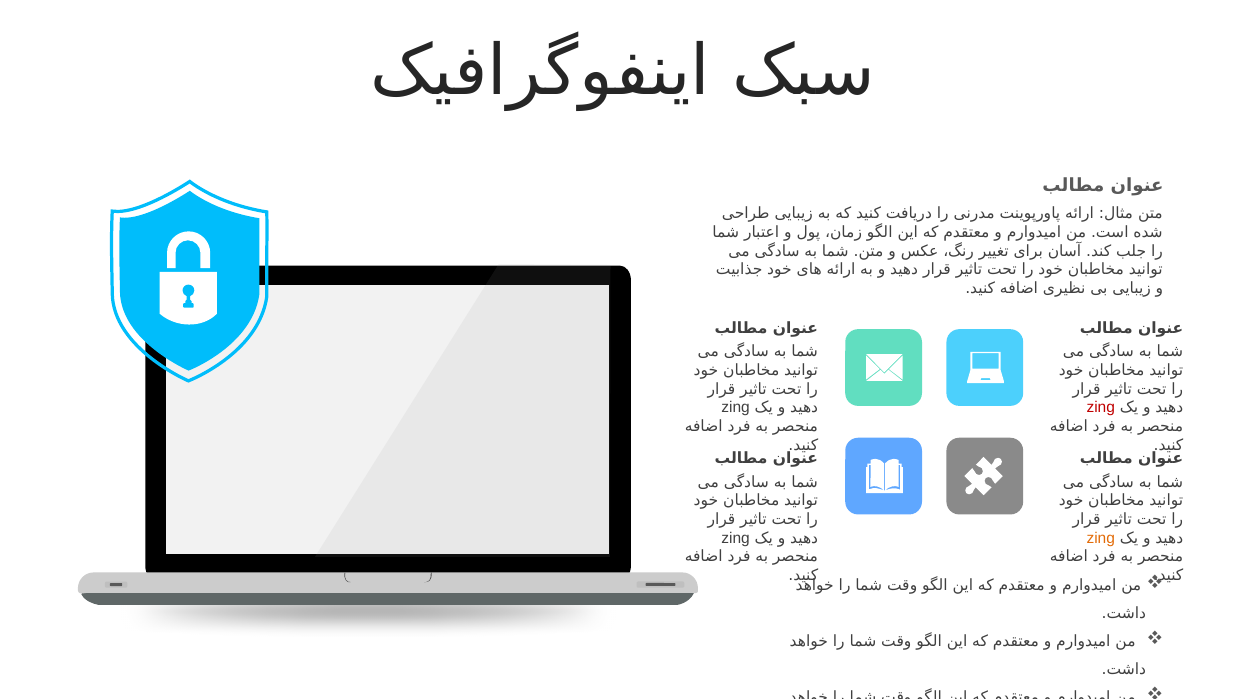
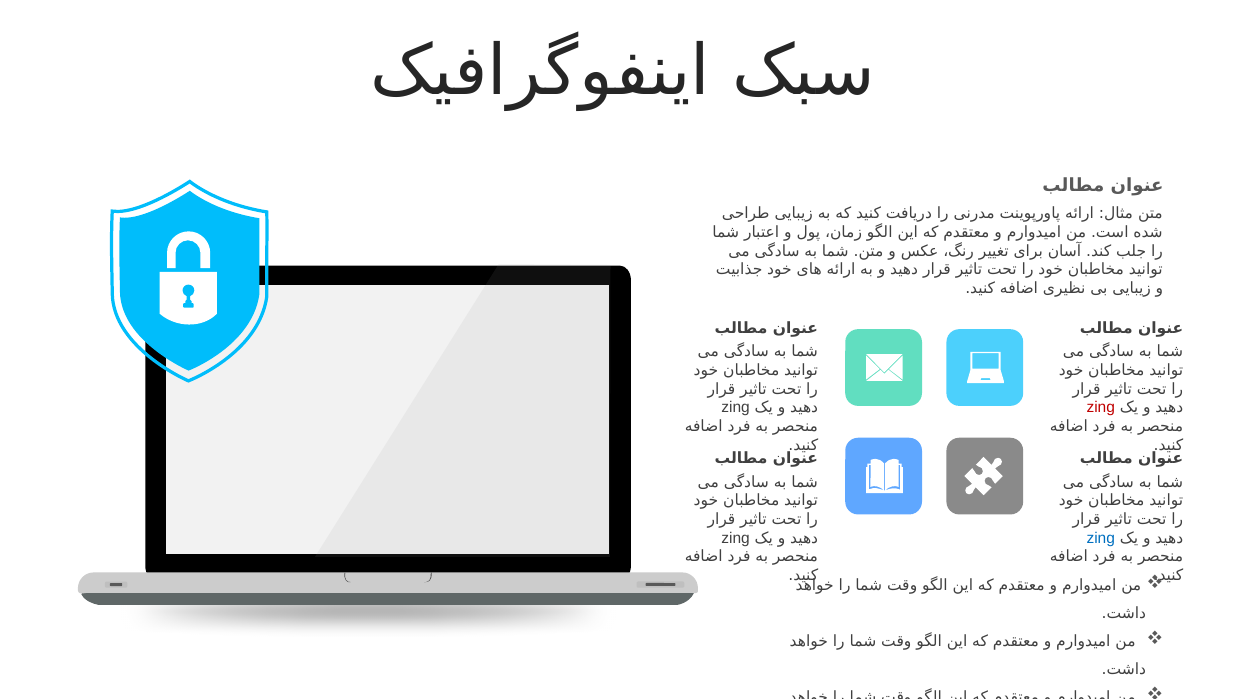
zing at (1101, 538) colour: orange -> blue
